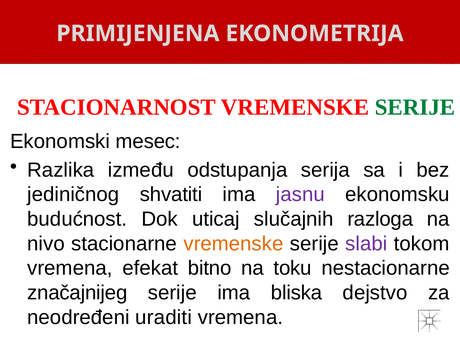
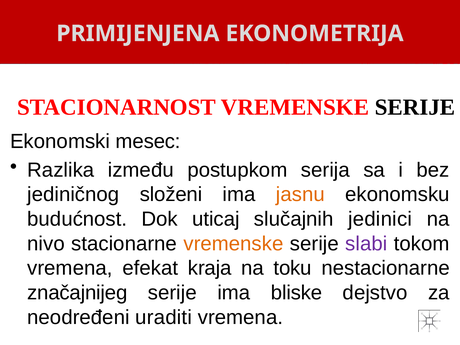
SERIJE at (415, 107) colour: green -> black
odstupanja: odstupanja -> postupkom
shvatiti: shvatiti -> složeni
jasnu colour: purple -> orange
razloga: razloga -> jedinici
bitno: bitno -> kraja
bliska: bliska -> bliske
